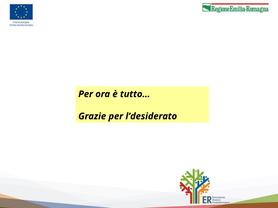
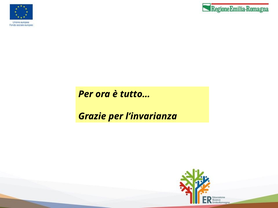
l’desiderato: l’desiderato -> l’invarianza
